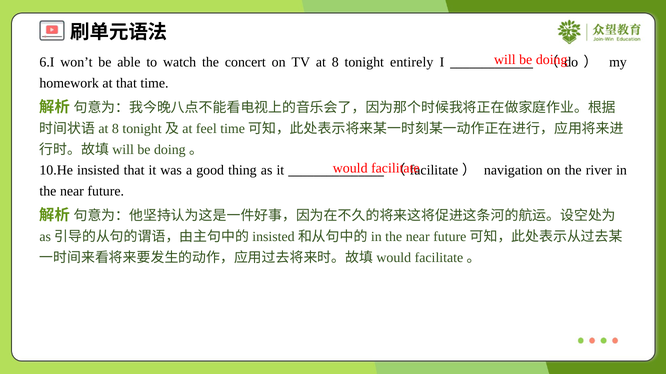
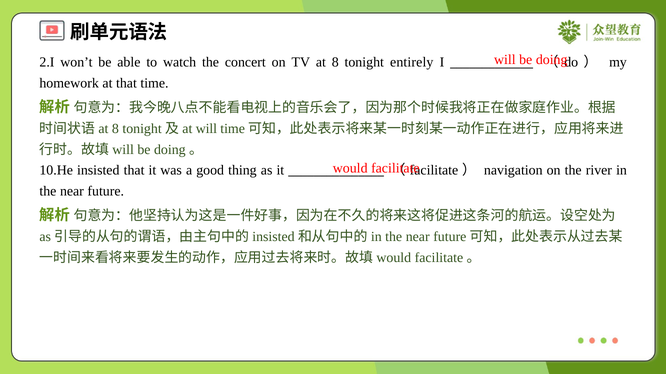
6.I: 6.I -> 2.I
feel at (206, 129): feel -> will
